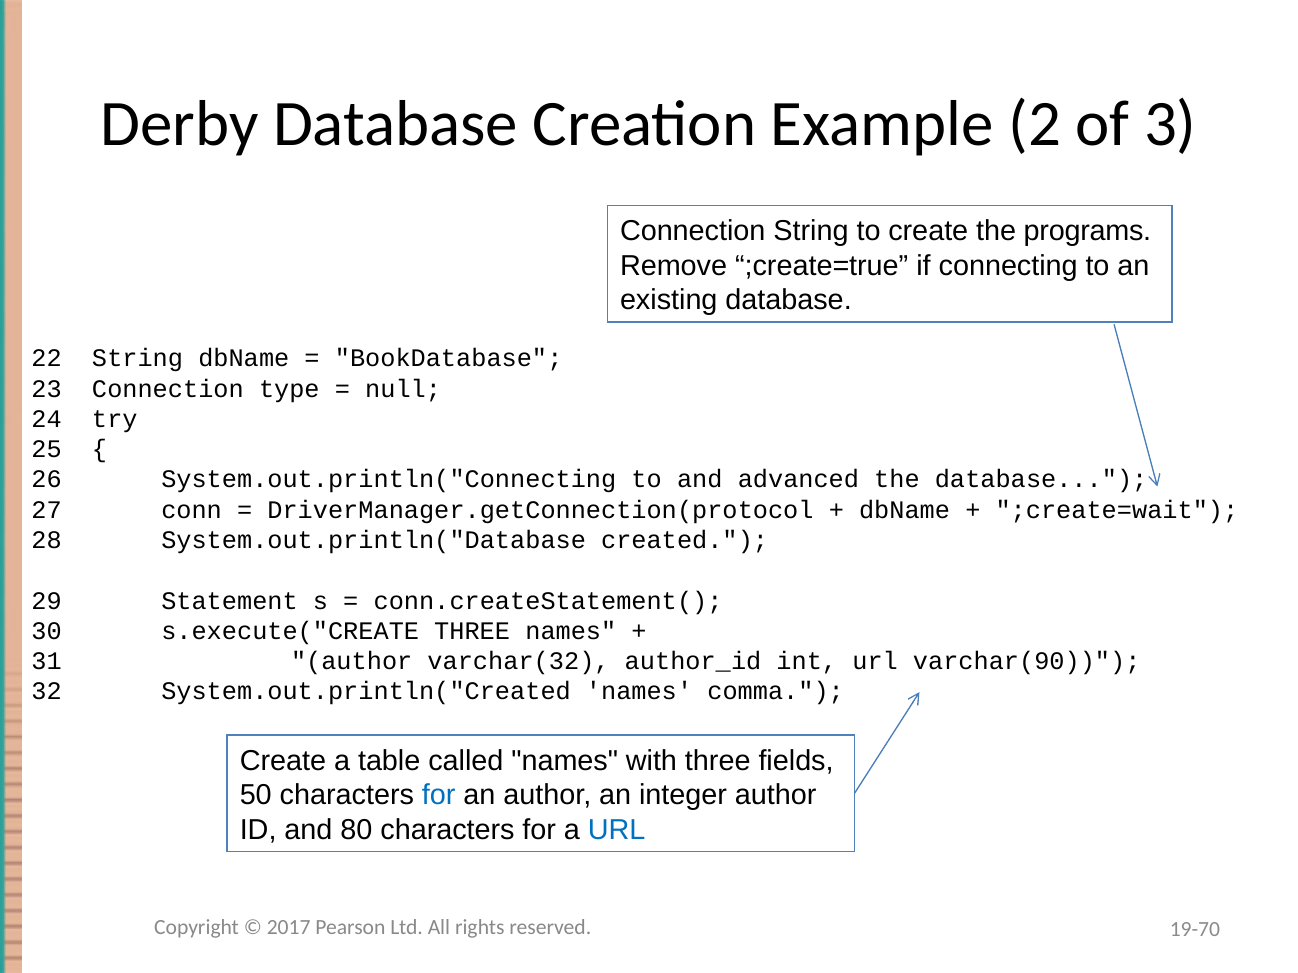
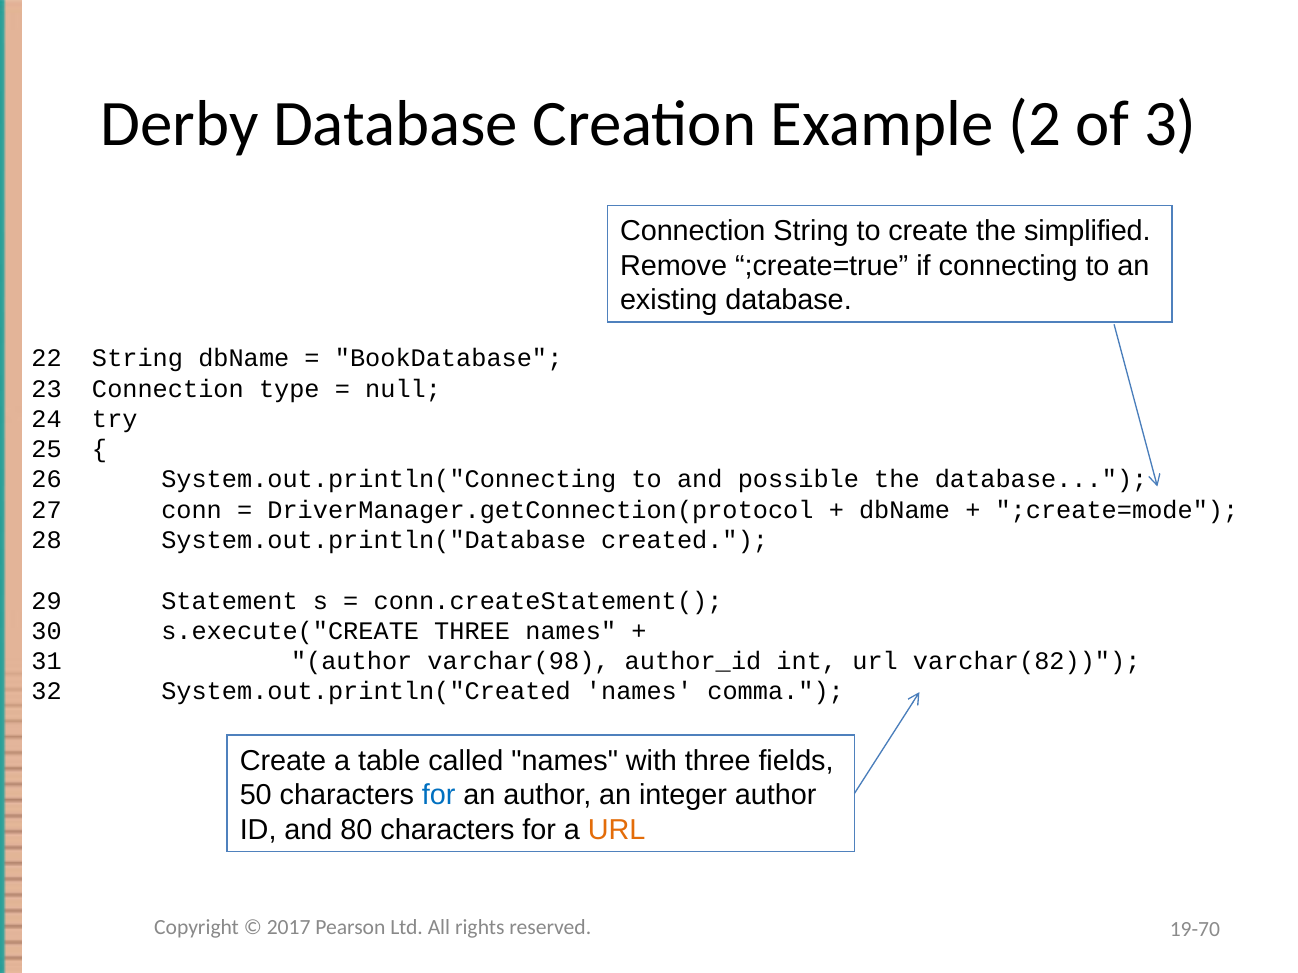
programs: programs -> simplified
advanced: advanced -> possible
;create=wait: ;create=wait -> ;create=mode
varchar(32: varchar(32 -> varchar(98
varchar(90: varchar(90 -> varchar(82
URL at (617, 830) colour: blue -> orange
